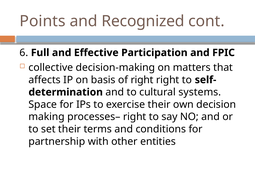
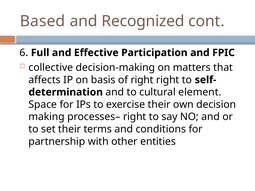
Points: Points -> Based
systems: systems -> element
